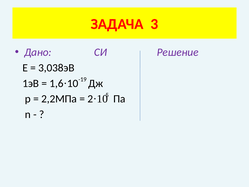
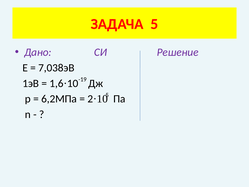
ЗАДАЧА 3: 3 -> 5
3,038эВ: 3,038эВ -> 7,038эВ
2,2МПа: 2,2МПа -> 6,2МПа
